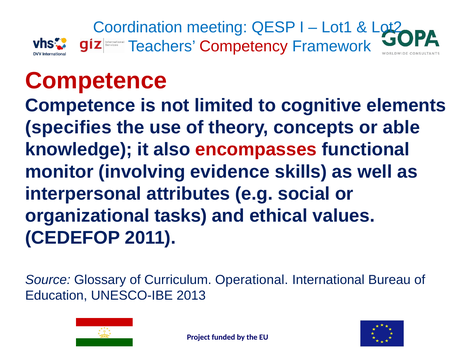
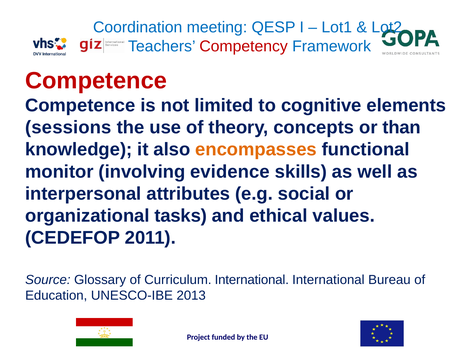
specifies: specifies -> sessions
able: able -> than
encompasses colour: red -> orange
Curriculum Operational: Operational -> International
